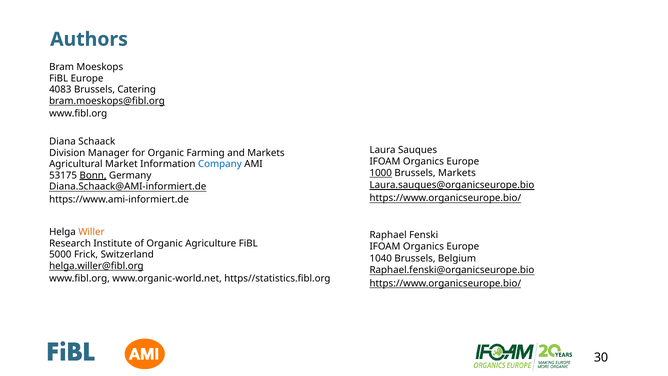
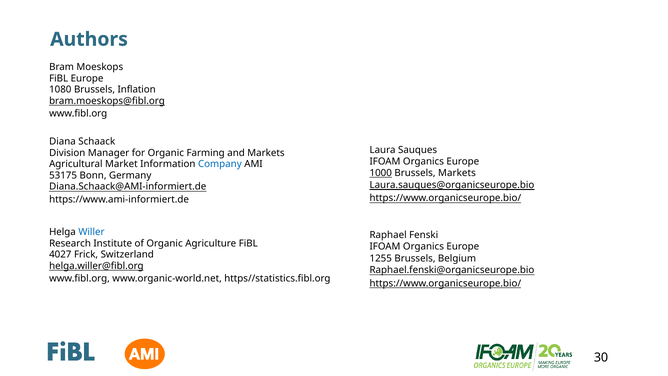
4083: 4083 -> 1080
Catering: Catering -> Inflation
Bonn underline: present -> none
Willer colour: orange -> blue
5000: 5000 -> 4027
1040: 1040 -> 1255
